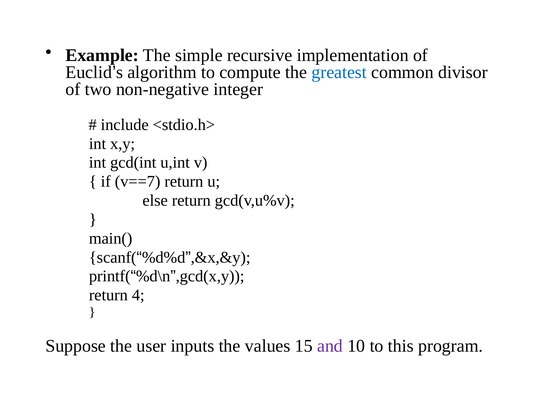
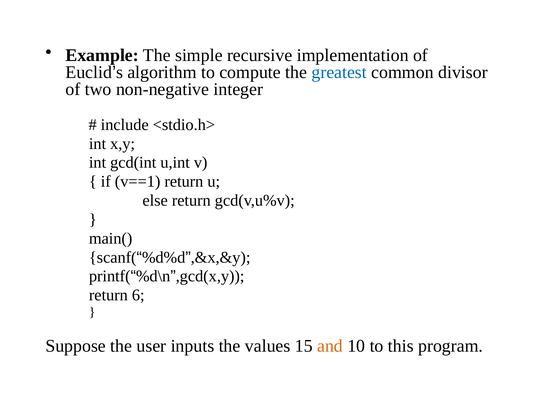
v==7: v==7 -> v==1
4: 4 -> 6
and colour: purple -> orange
